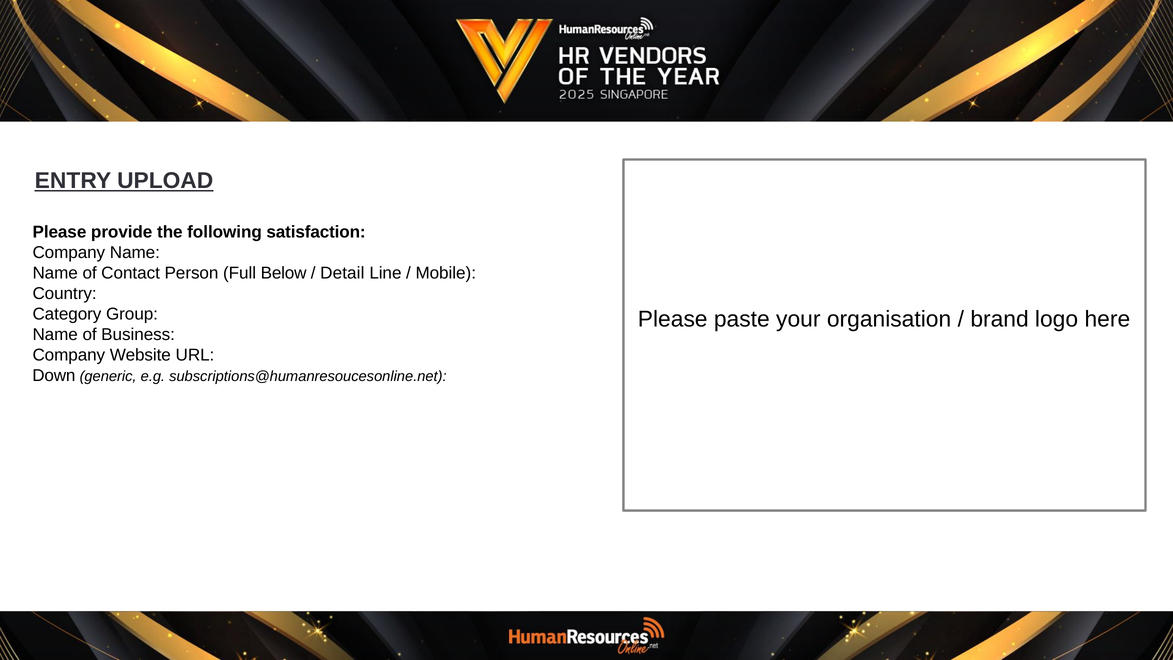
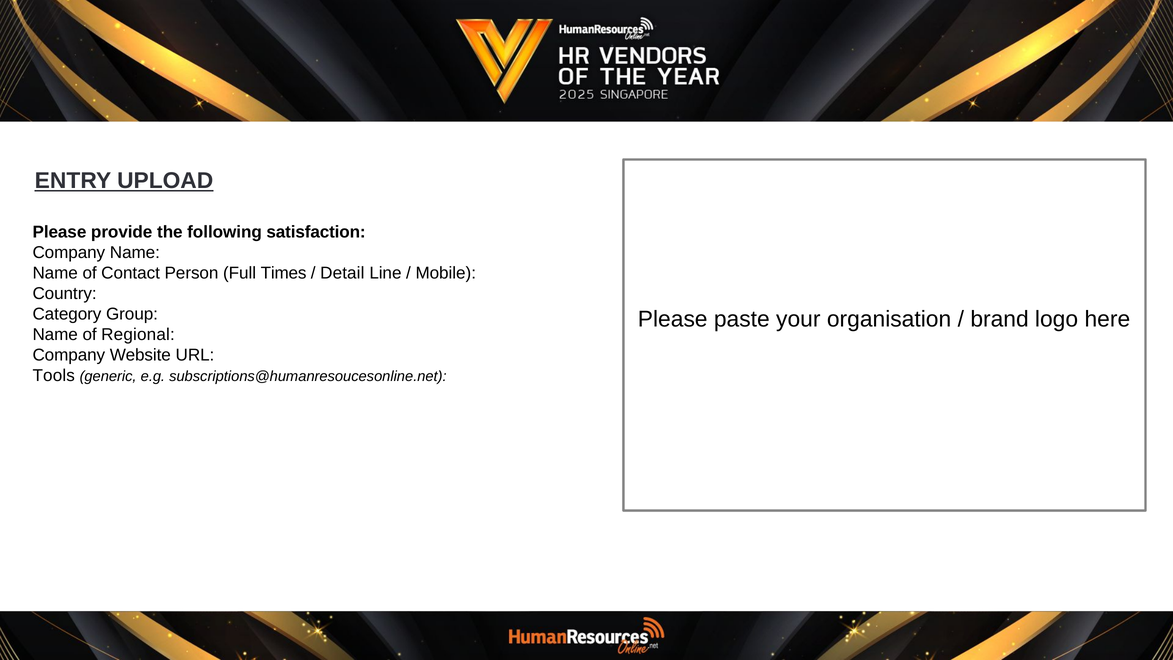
Below: Below -> Times
Business: Business -> Regional
Down: Down -> Tools
